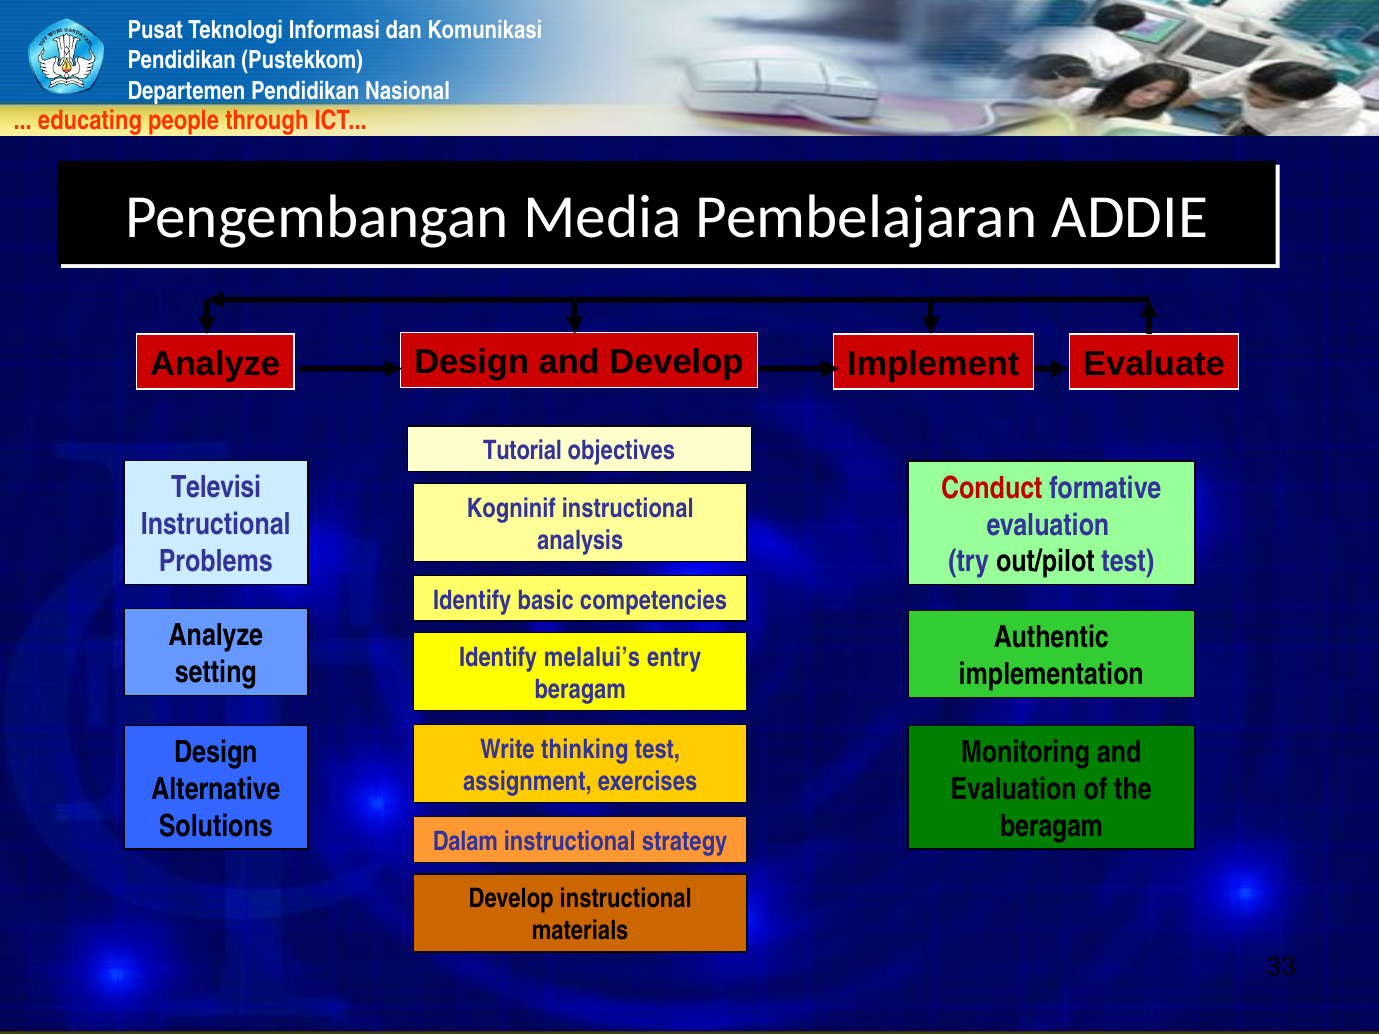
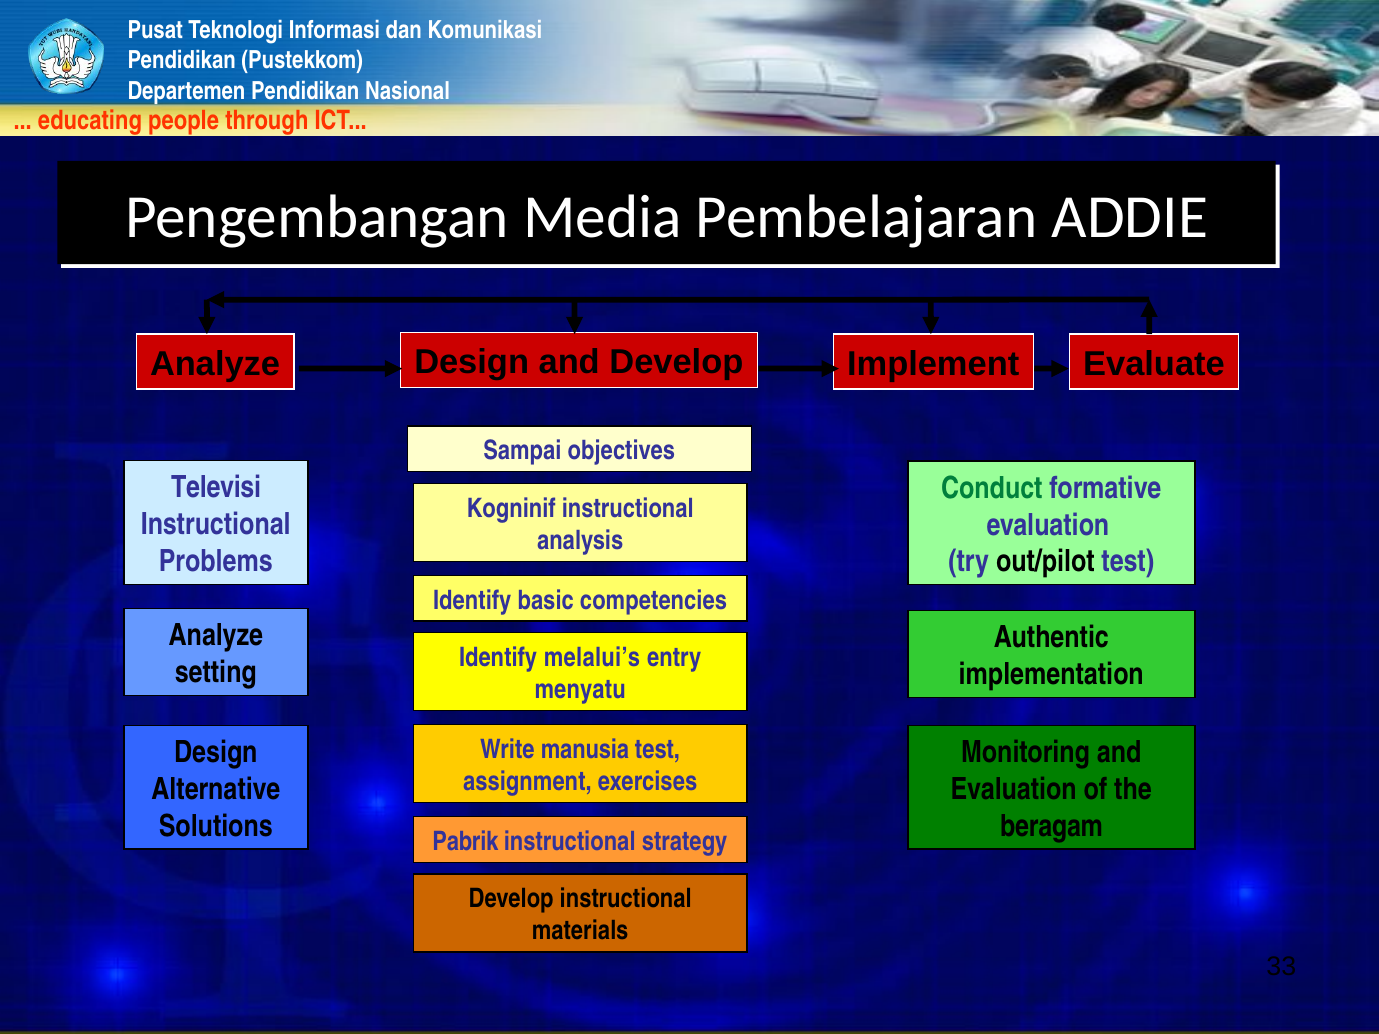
Tutorial: Tutorial -> Sampai
Conduct colour: red -> green
beragam at (580, 690): beragam -> menyatu
thinking: thinking -> manusia
Dalam: Dalam -> Pabrik
